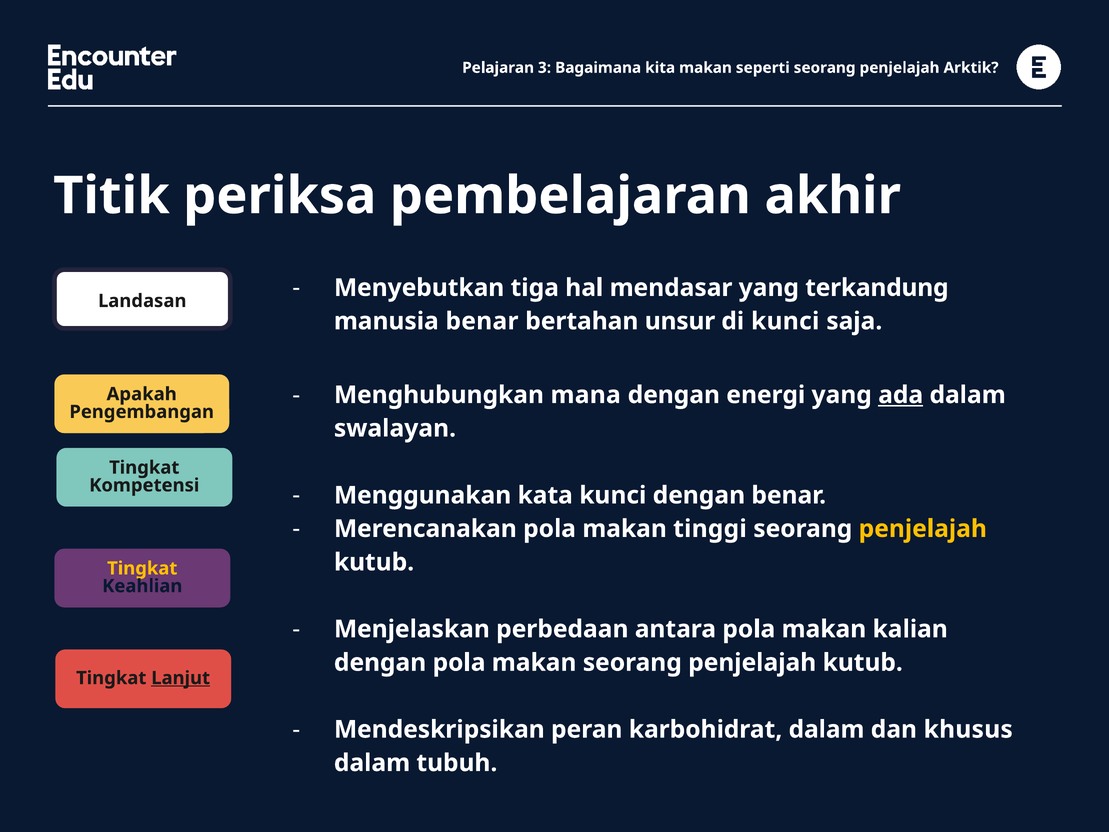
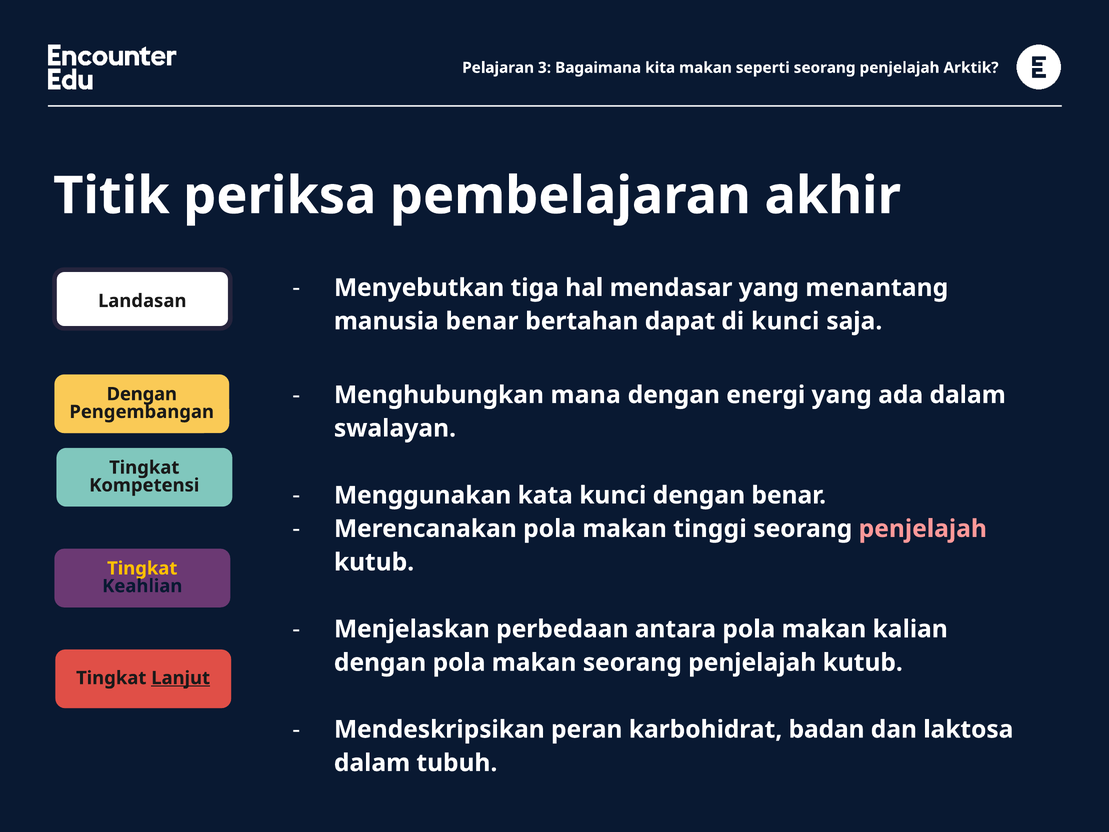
terkandung: terkandung -> menantang
unsur: unsur -> dapat
ada underline: present -> none
Apakah at (142, 394): Apakah -> Dengan
penjelajah at (923, 529) colour: yellow -> pink
karbohidrat dalam: dalam -> badan
khusus: khusus -> laktosa
